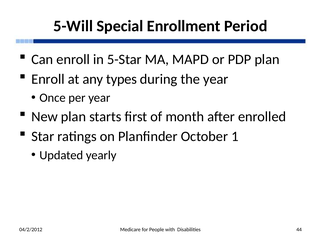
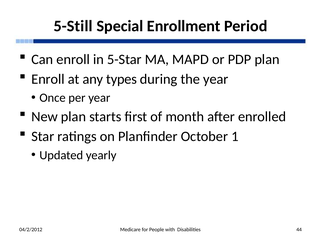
5-Will: 5-Will -> 5-Still
